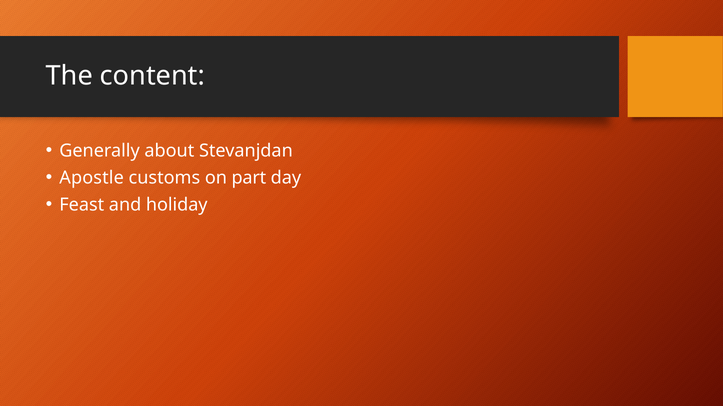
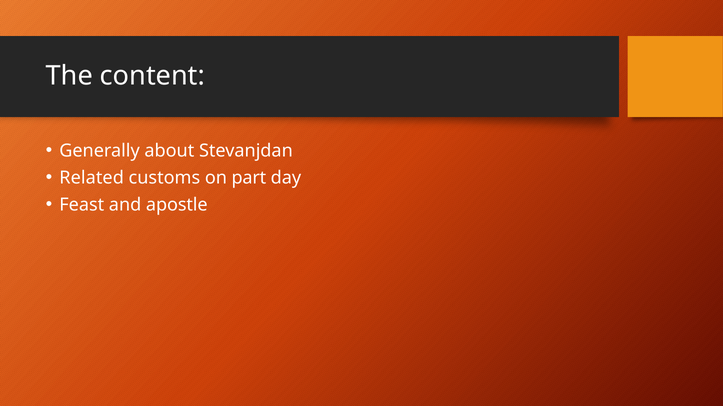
Apostle: Apostle -> Related
holiday: holiday -> apostle
